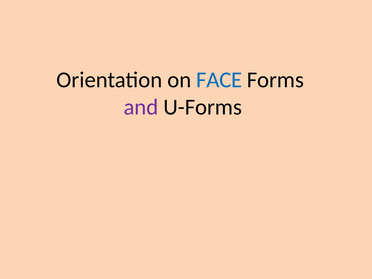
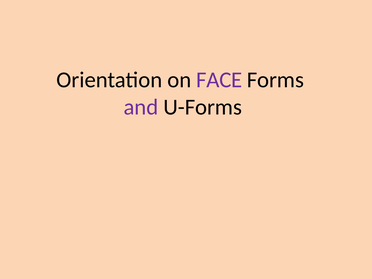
FACE colour: blue -> purple
